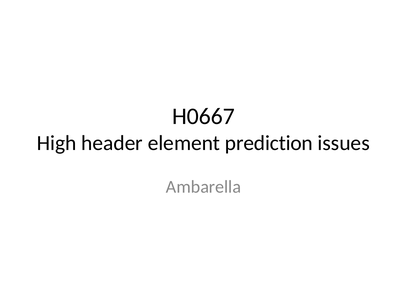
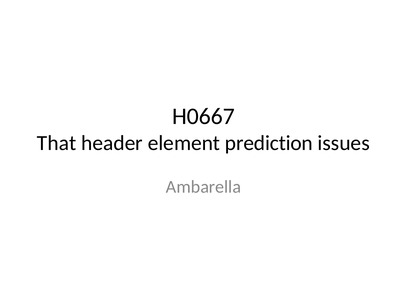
High: High -> That
